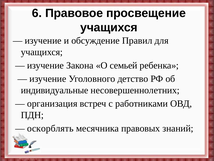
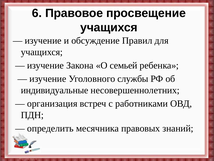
детство: детство -> службы
оскорблять: оскорблять -> определить
